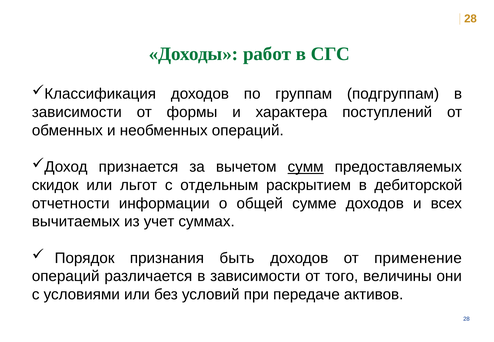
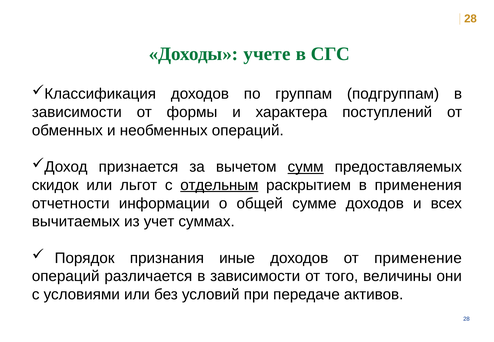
работ: работ -> учете
отдельным underline: none -> present
дебиторской: дебиторской -> применения
быть: быть -> иные
